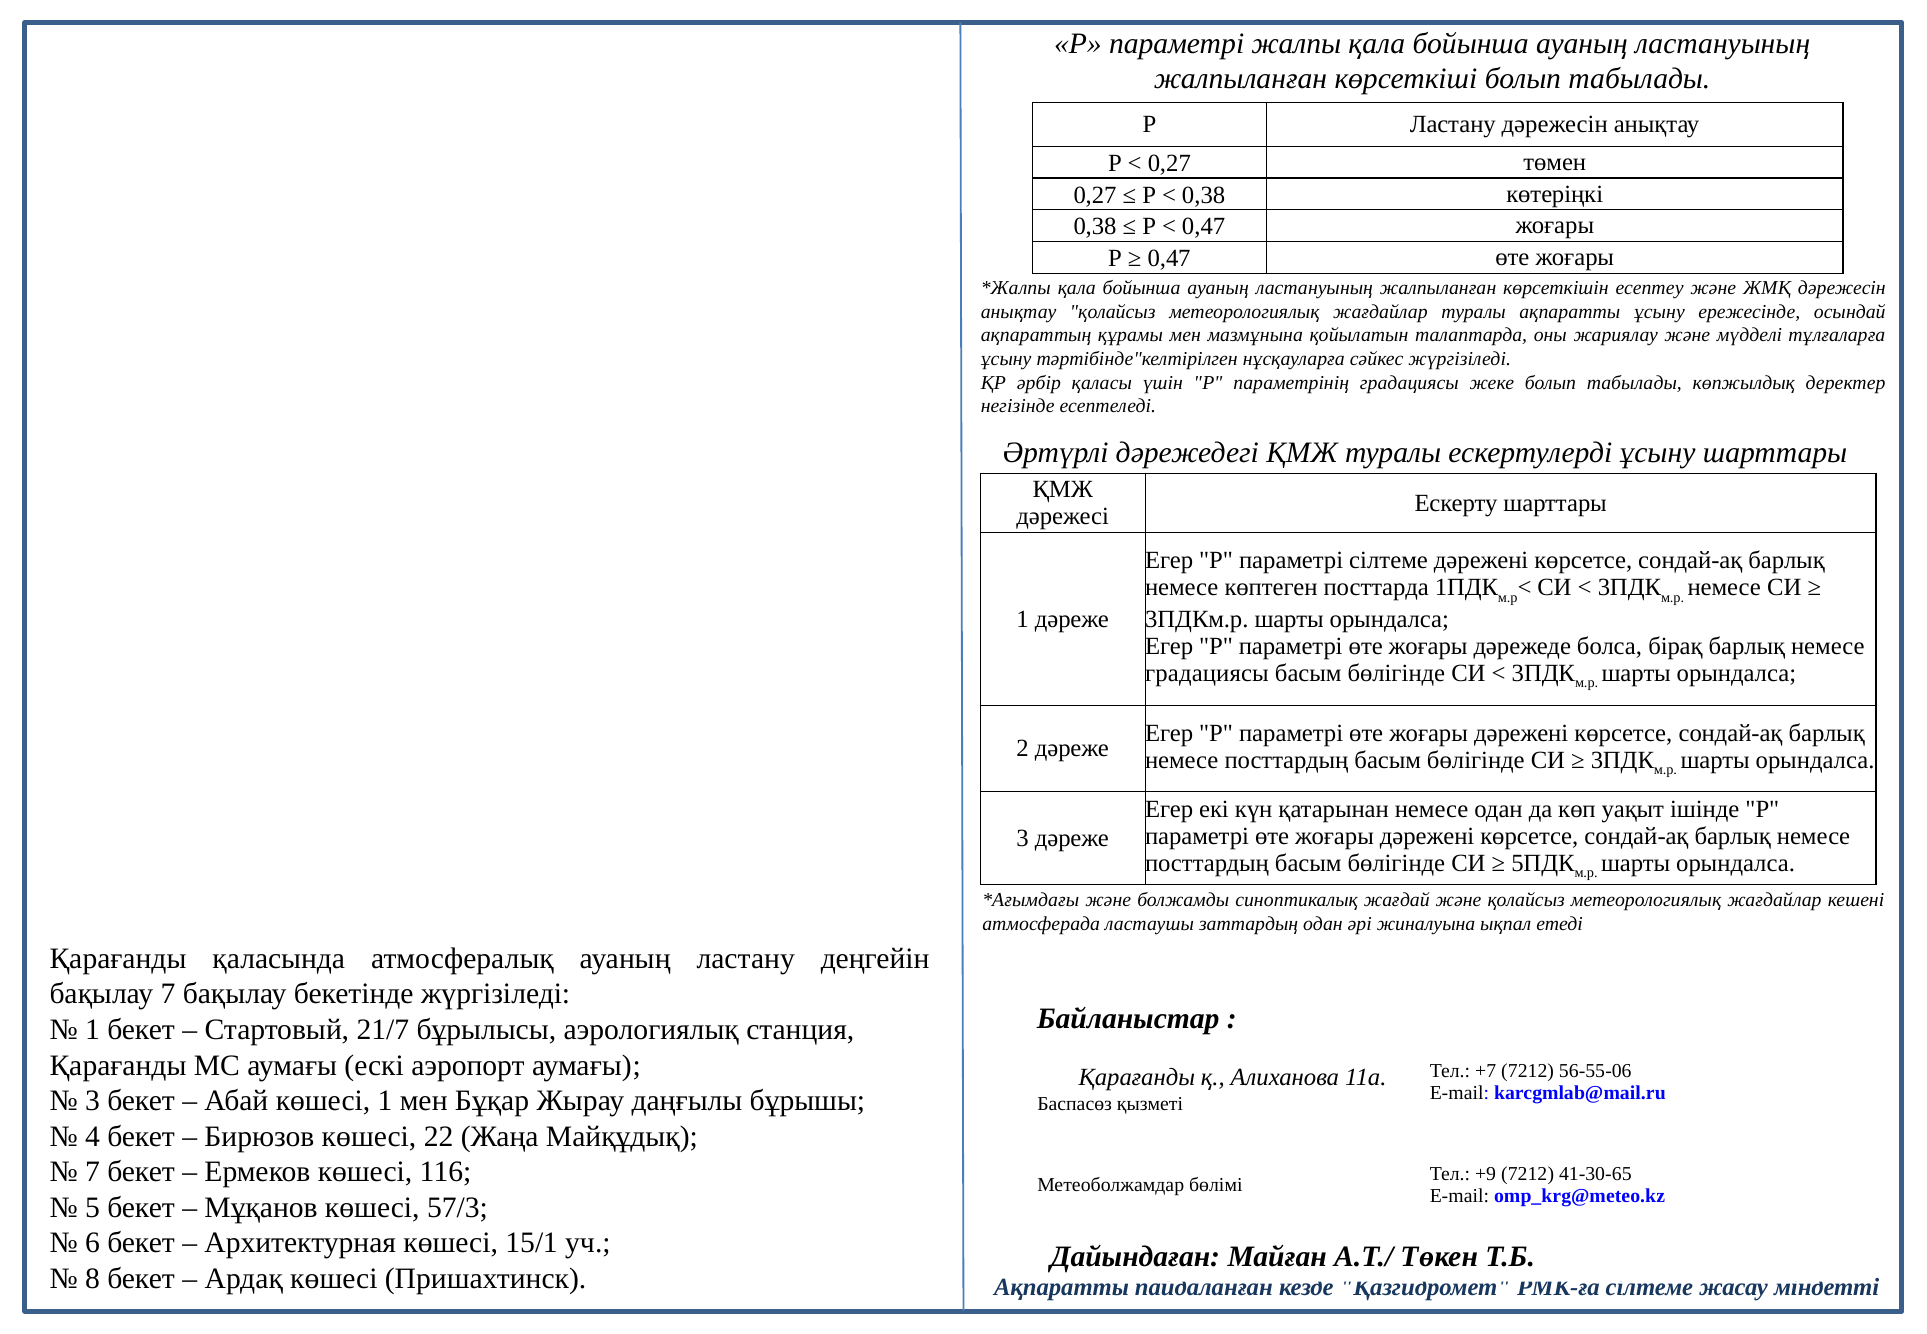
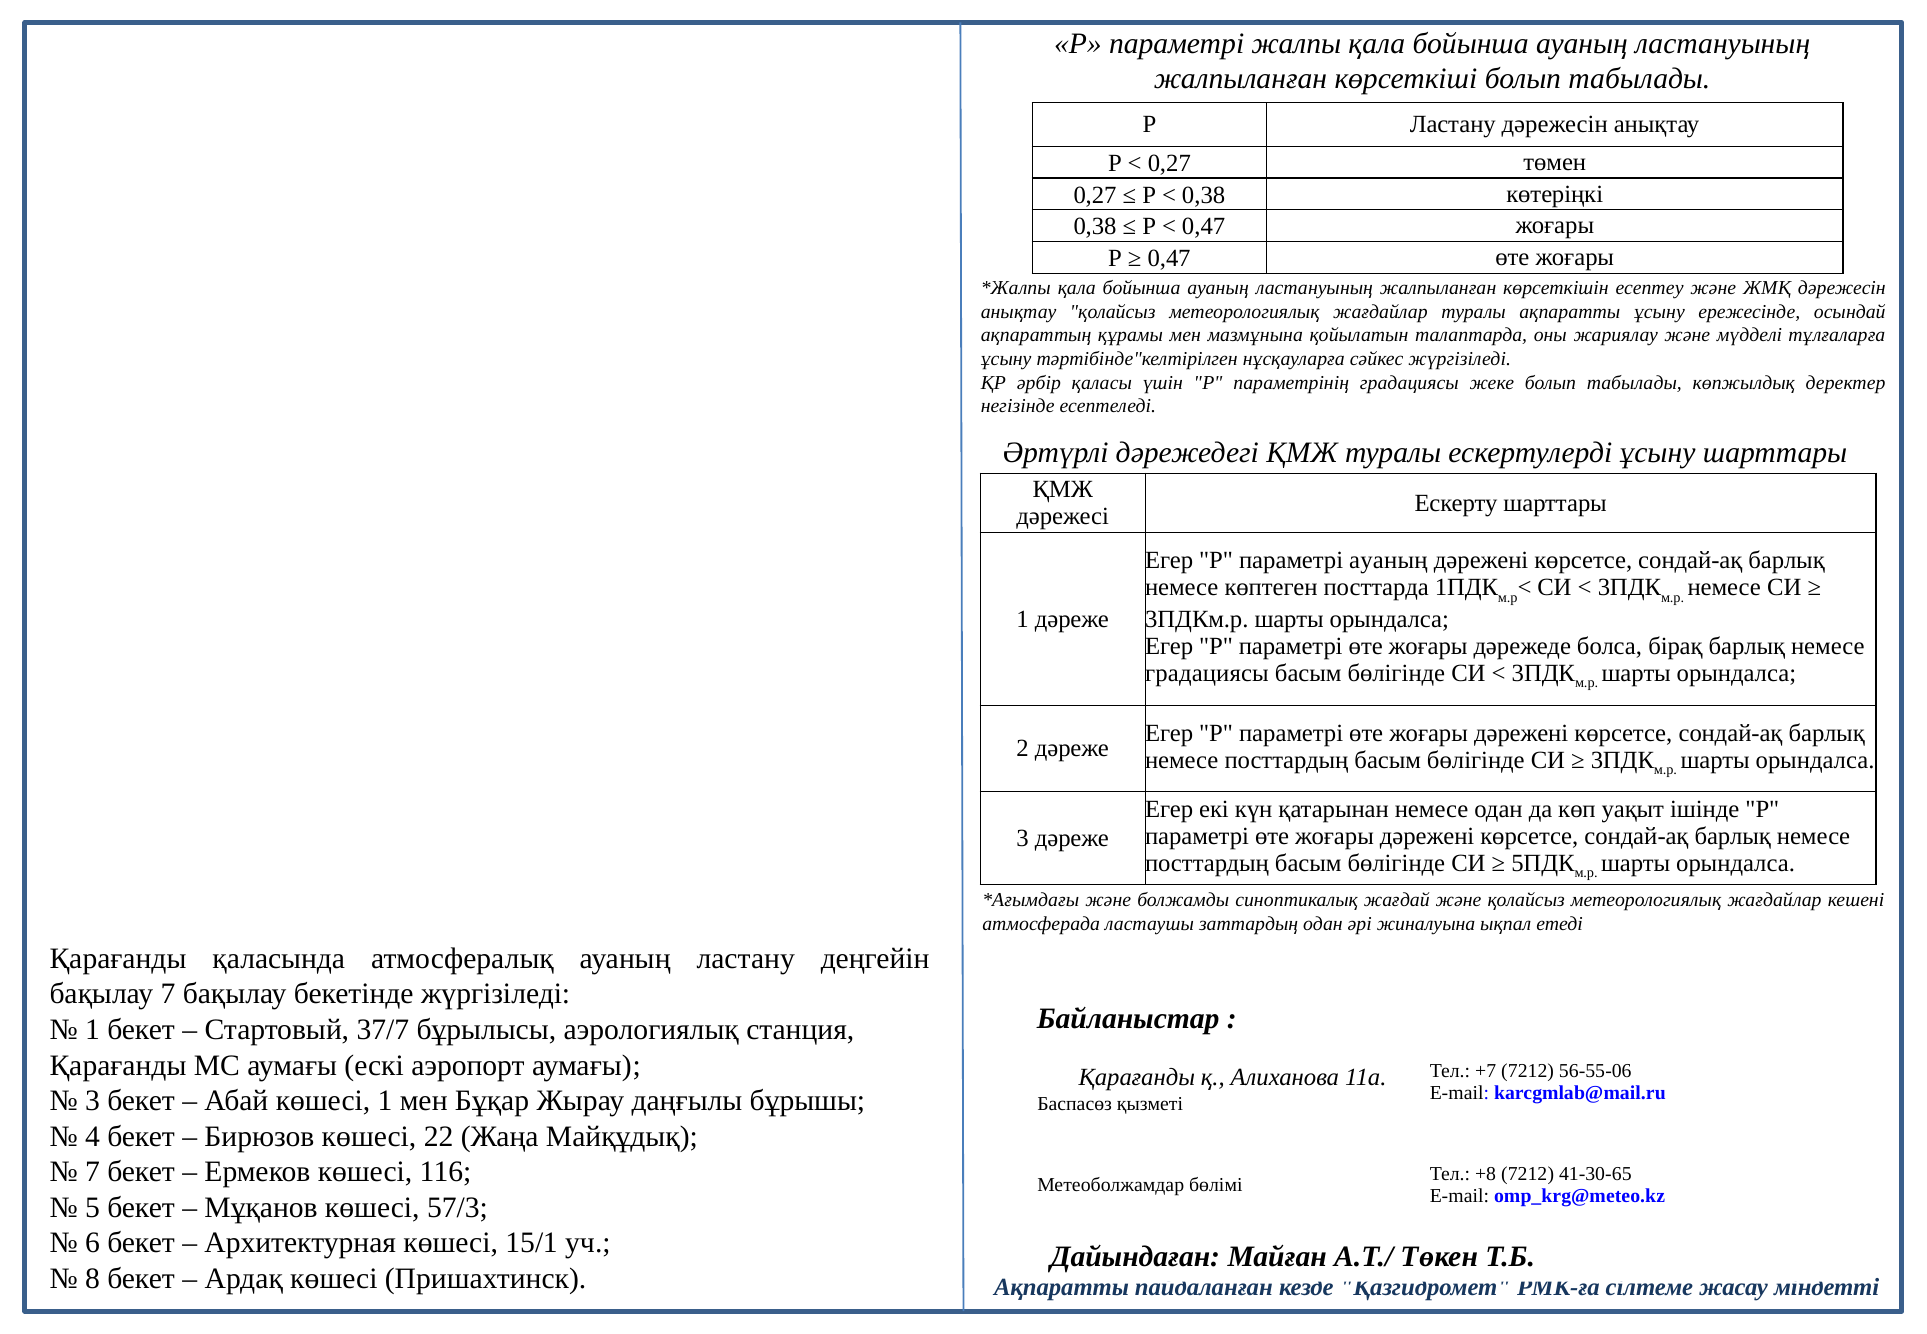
параметрі сілтеме: сілтеме -> ауаның
21/7: 21/7 -> 37/7
+9: +9 -> +8
